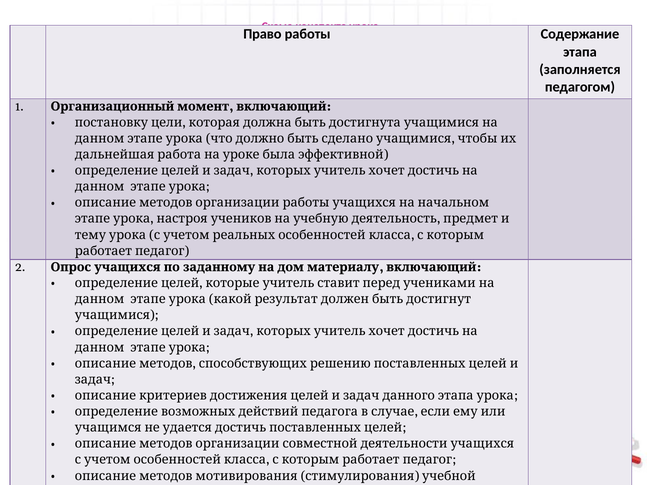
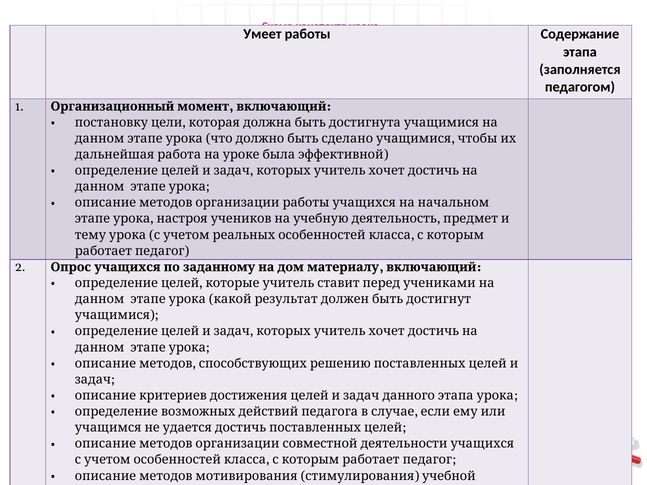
Право: Право -> Умеет
